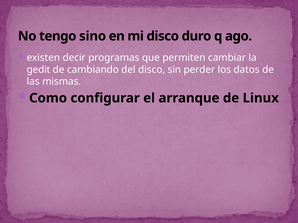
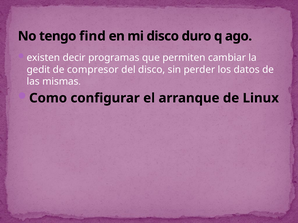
sino: sino -> find
cambiando: cambiando -> compresor
